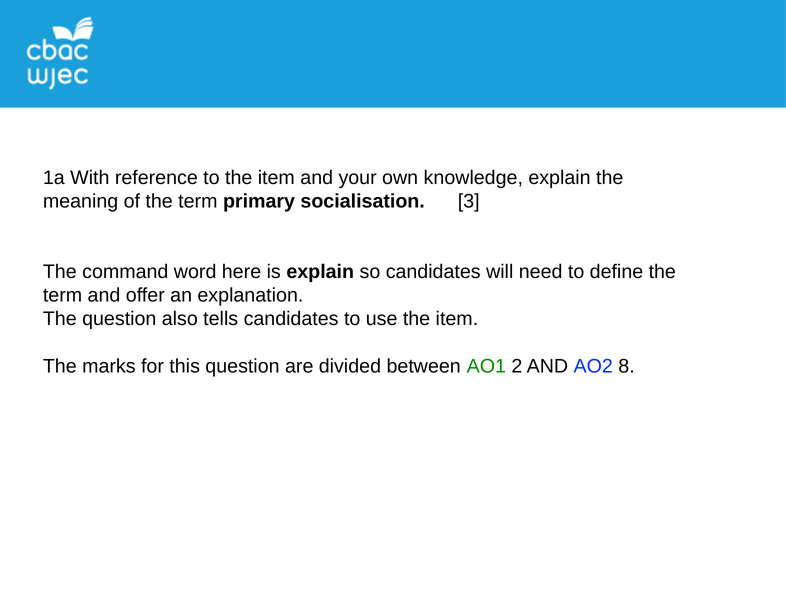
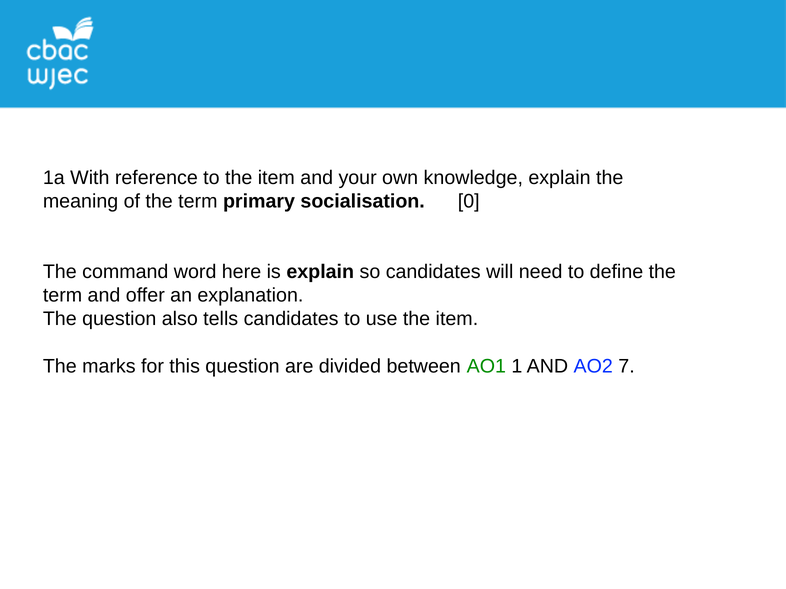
3: 3 -> 0
2: 2 -> 1
8: 8 -> 7
